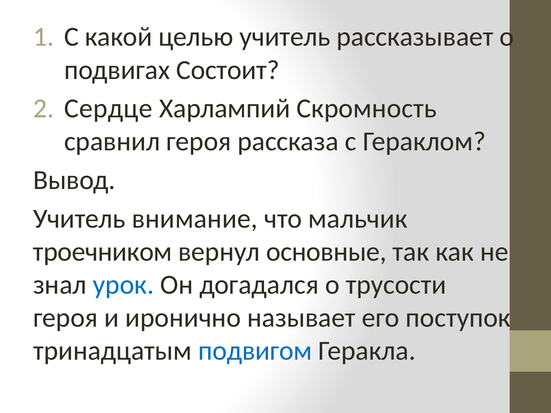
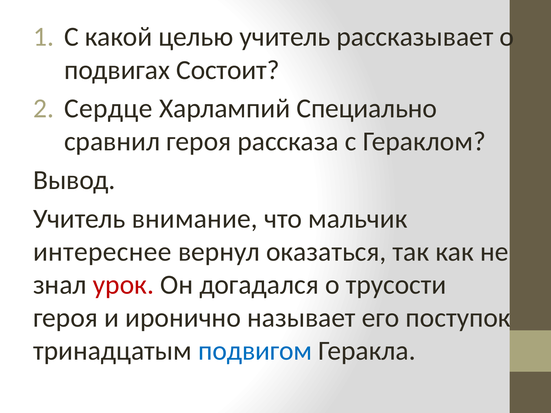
Скромность: Скромность -> Специально
троечником: троечником -> интереснее
основные: основные -> оказаться
урок colour: blue -> red
